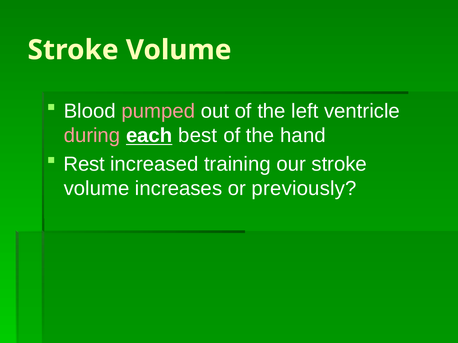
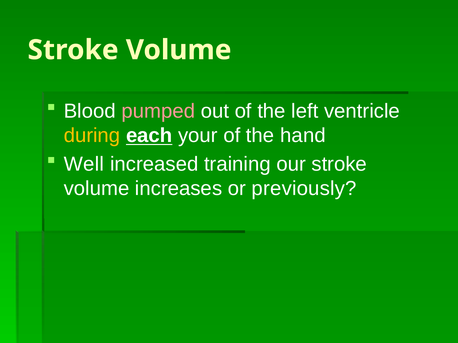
during colour: pink -> yellow
best: best -> your
Rest: Rest -> Well
